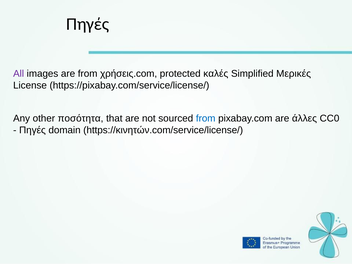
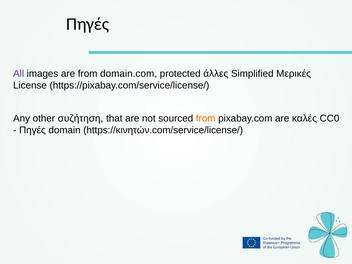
χρήσεις.com: χρήσεις.com -> domain.com
καλές: καλές -> άλλες
ποσότητα: ποσότητα -> συζήτηση
from at (206, 118) colour: blue -> orange
άλλες: άλλες -> καλές
